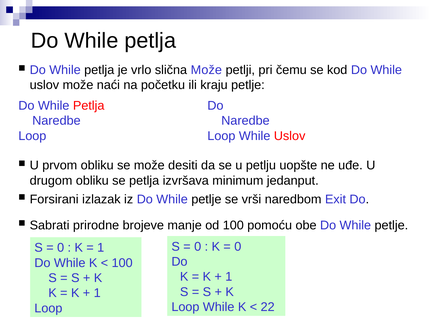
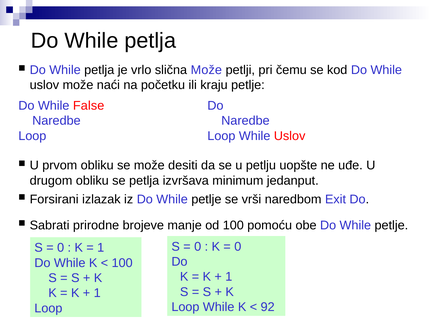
Petlja at (89, 106): Petlja -> False
22: 22 -> 92
